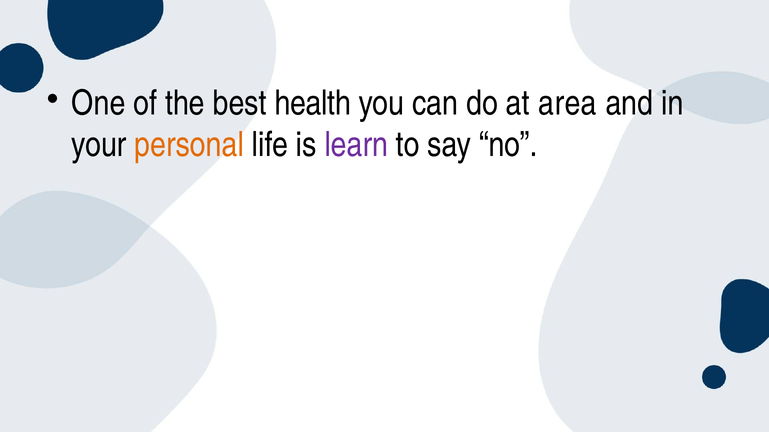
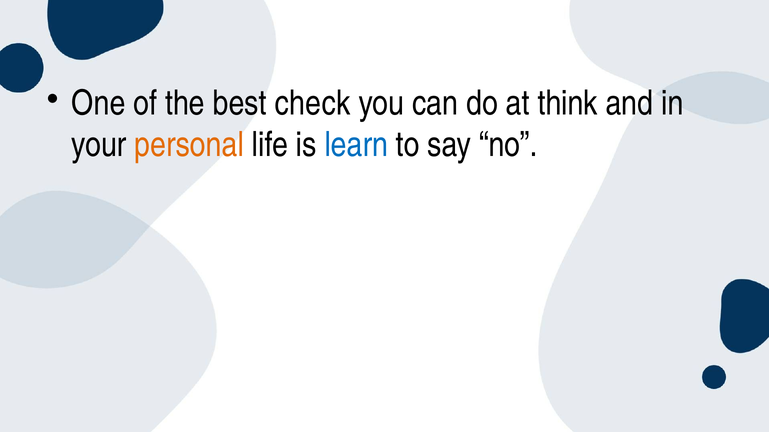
health: health -> check
area: area -> think
learn colour: purple -> blue
